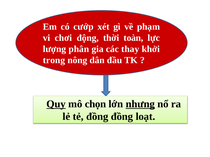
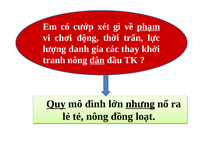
phạm underline: none -> present
toàn: toàn -> trấn
phân: phân -> danh
trong: trong -> tranh
dân underline: none -> present
chọn: chọn -> đình
tẻ đồng: đồng -> nông
